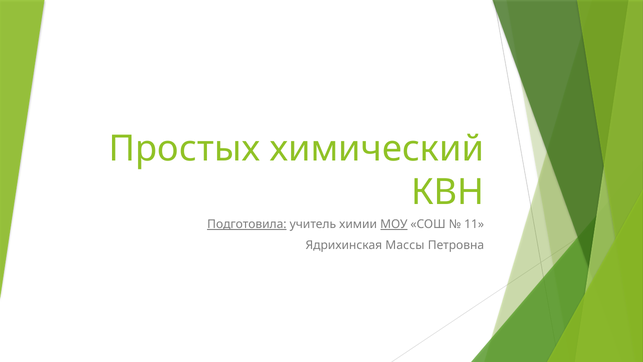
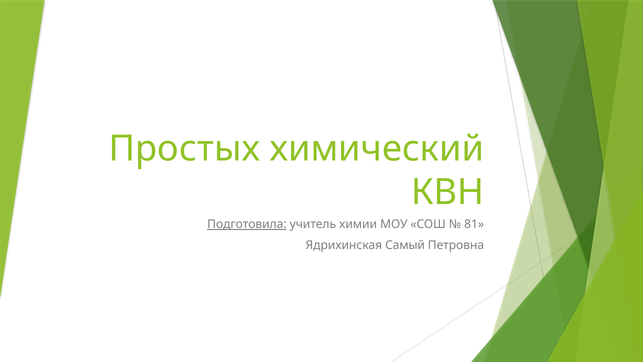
МОУ underline: present -> none
11: 11 -> 81
Массы: Массы -> Самый
